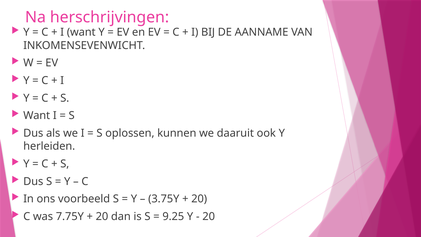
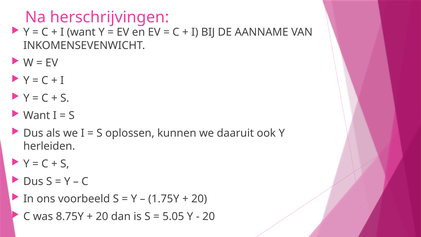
3.75Y: 3.75Y -> 1.75Y
7.75Y: 7.75Y -> 8.75Y
9.25: 9.25 -> 5.05
